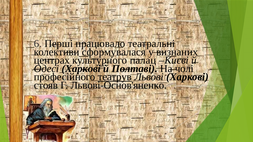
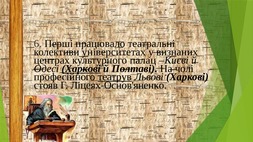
сформувалася: сформувалася -> університетах
Харкові at (81, 69) underline: none -> present
Львові-Основ'яненко: Львові-Основ'яненко -> Ліцеях-Основ'яненко
